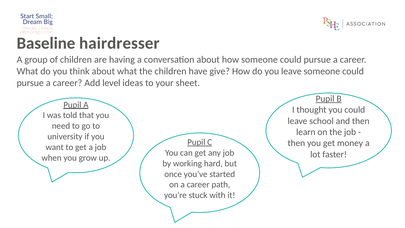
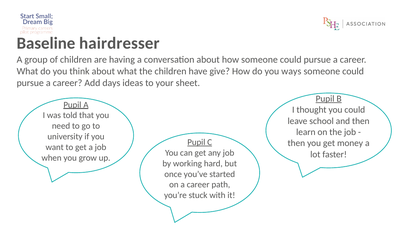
you leave: leave -> ways
level: level -> days
